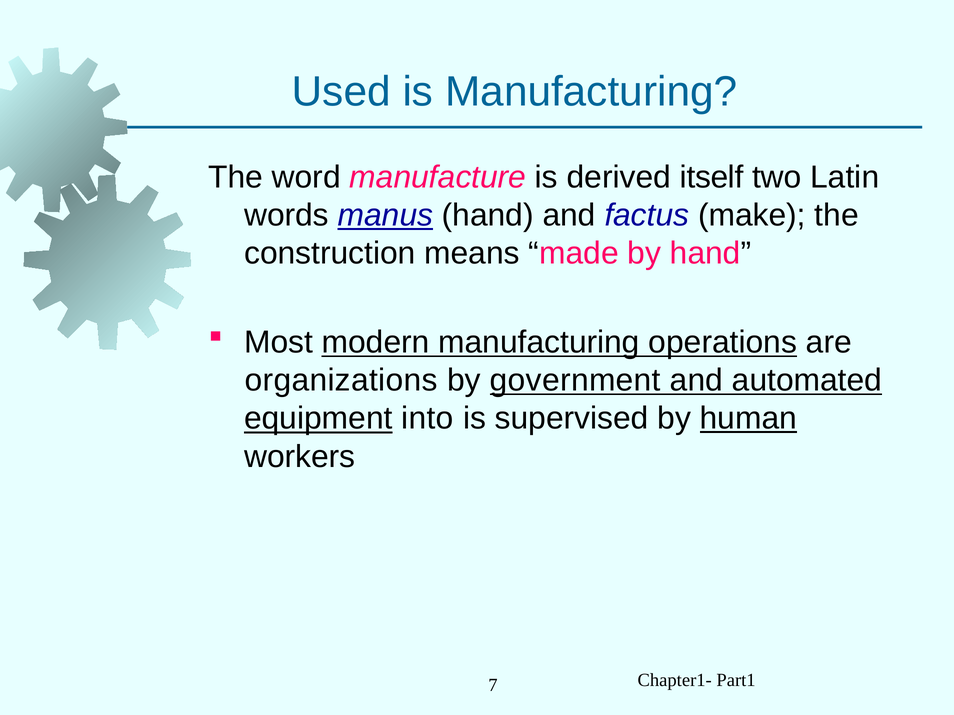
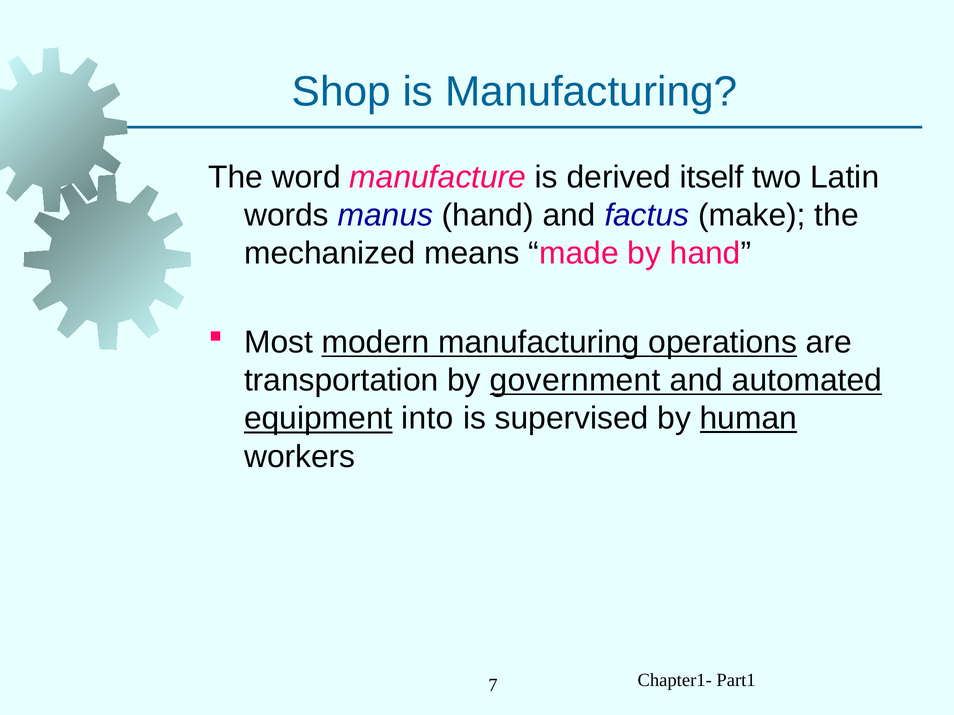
Used: Used -> Shop
manus underline: present -> none
construction: construction -> mechanized
organizations: organizations -> transportation
